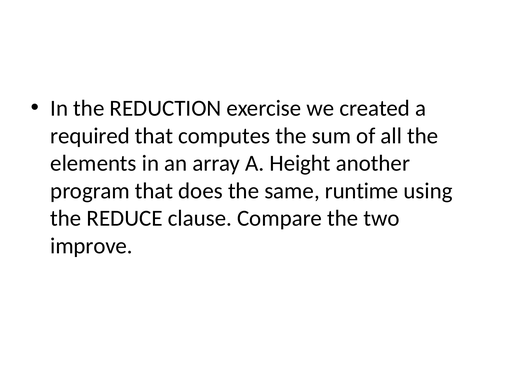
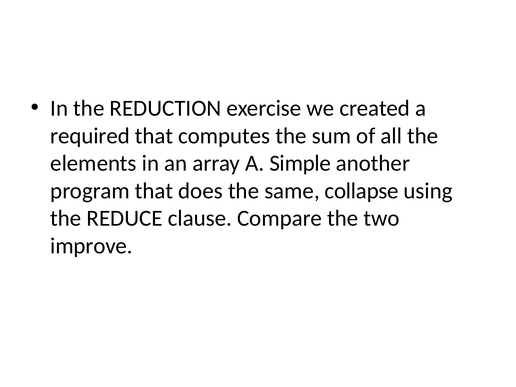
Height: Height -> Simple
runtime: runtime -> collapse
